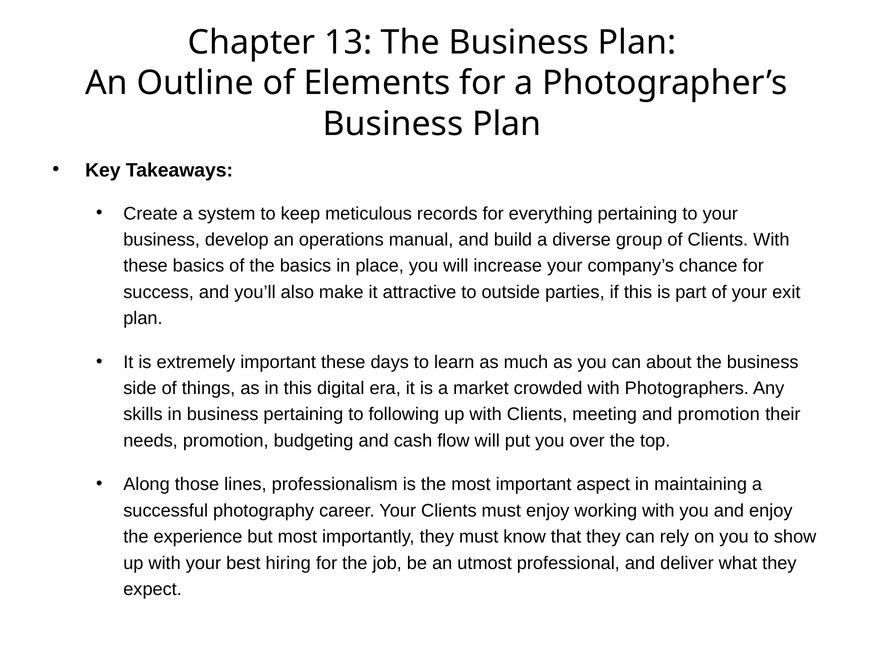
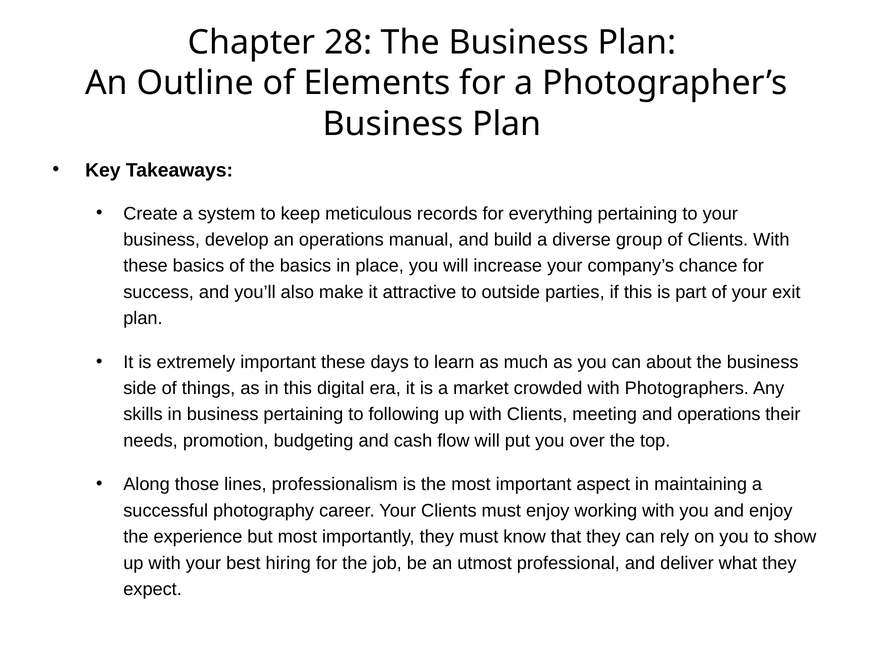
13: 13 -> 28
and promotion: promotion -> operations
